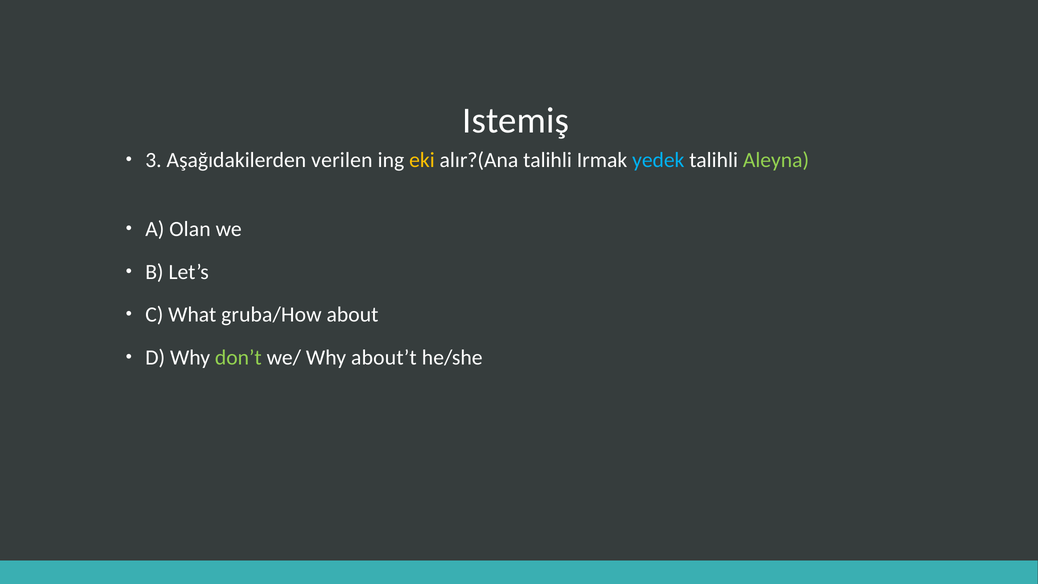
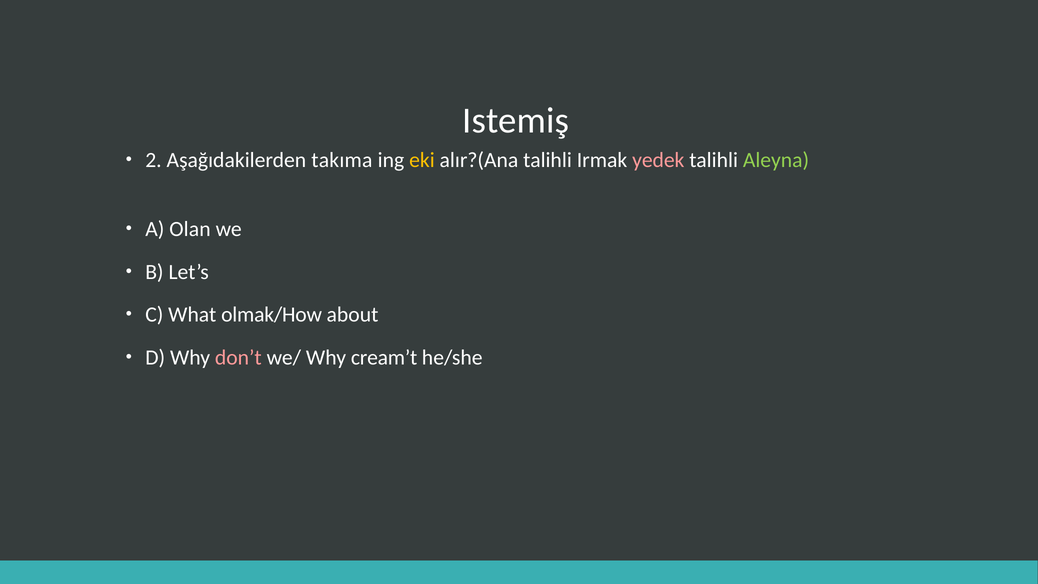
3: 3 -> 2
verilen: verilen -> takıma
yedek colour: light blue -> pink
gruba/How: gruba/How -> olmak/How
don’t colour: light green -> pink
about’t: about’t -> cream’t
